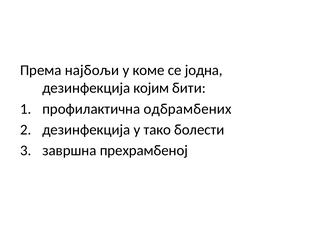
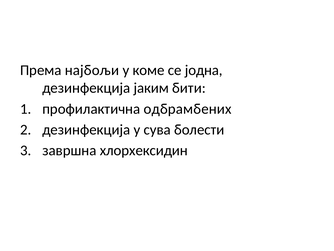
којим: којим -> јаким
тако: тако -> сува
прехрамбеној: прехрамбеној -> хлорхексидин
